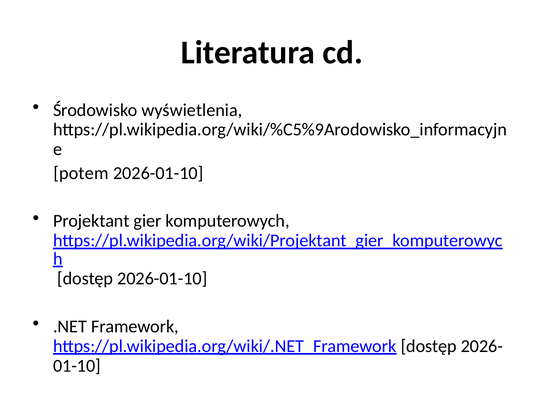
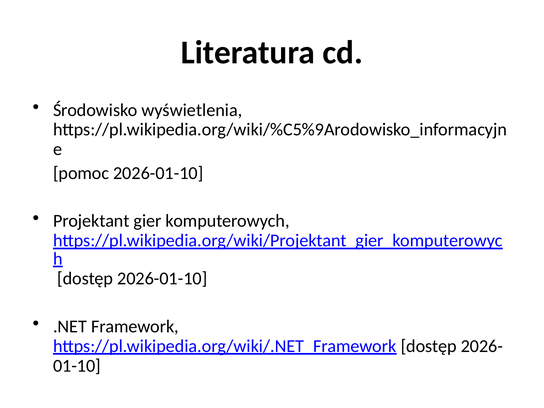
potem: potem -> pomoc
